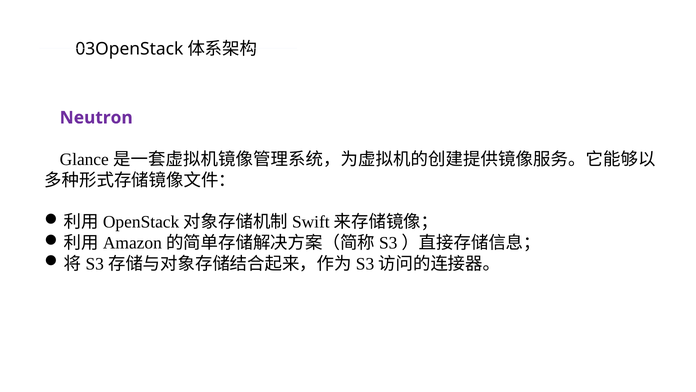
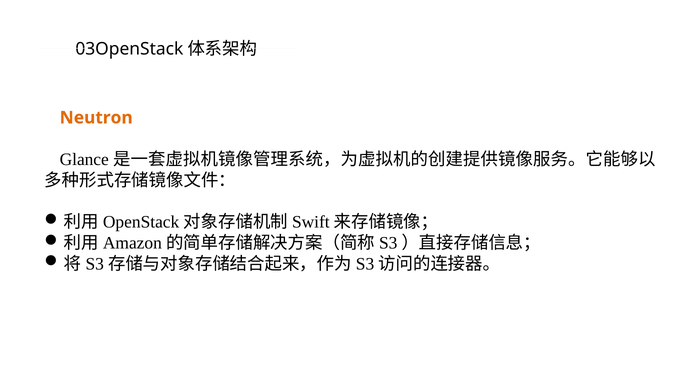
Neutron colour: purple -> orange
